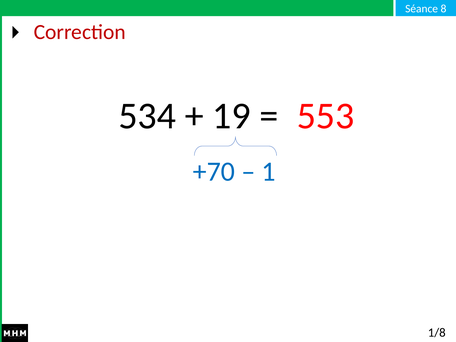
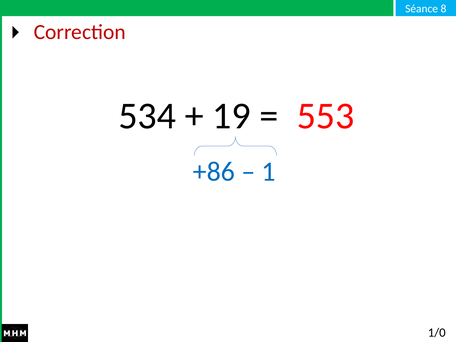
+70: +70 -> +86
1/8: 1/8 -> 1/0
